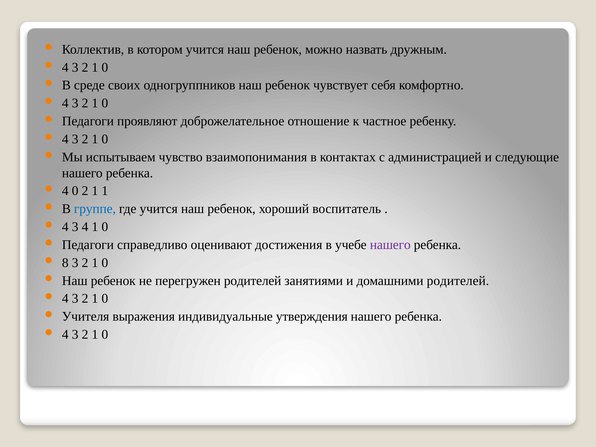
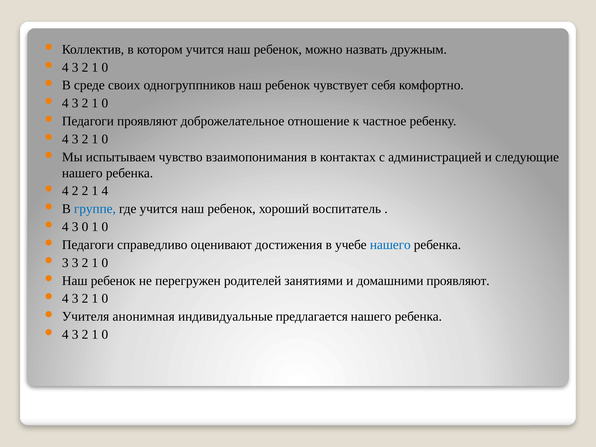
4 0: 0 -> 2
1 1: 1 -> 4
3 4: 4 -> 0
нашего at (390, 245) colour: purple -> blue
8 at (65, 263): 8 -> 3
домашними родителей: родителей -> проявляют
выражения: выражения -> анонимная
утверждения: утверждения -> предлагается
